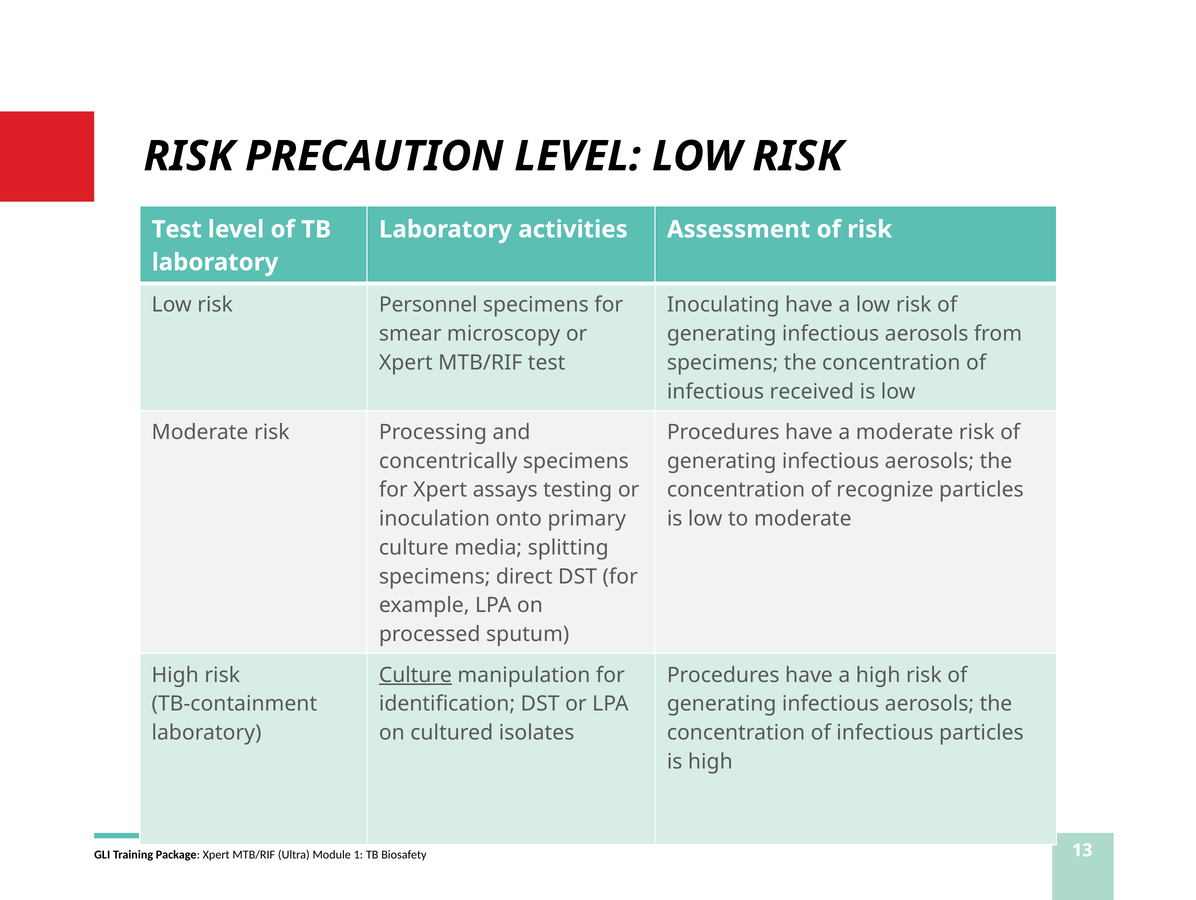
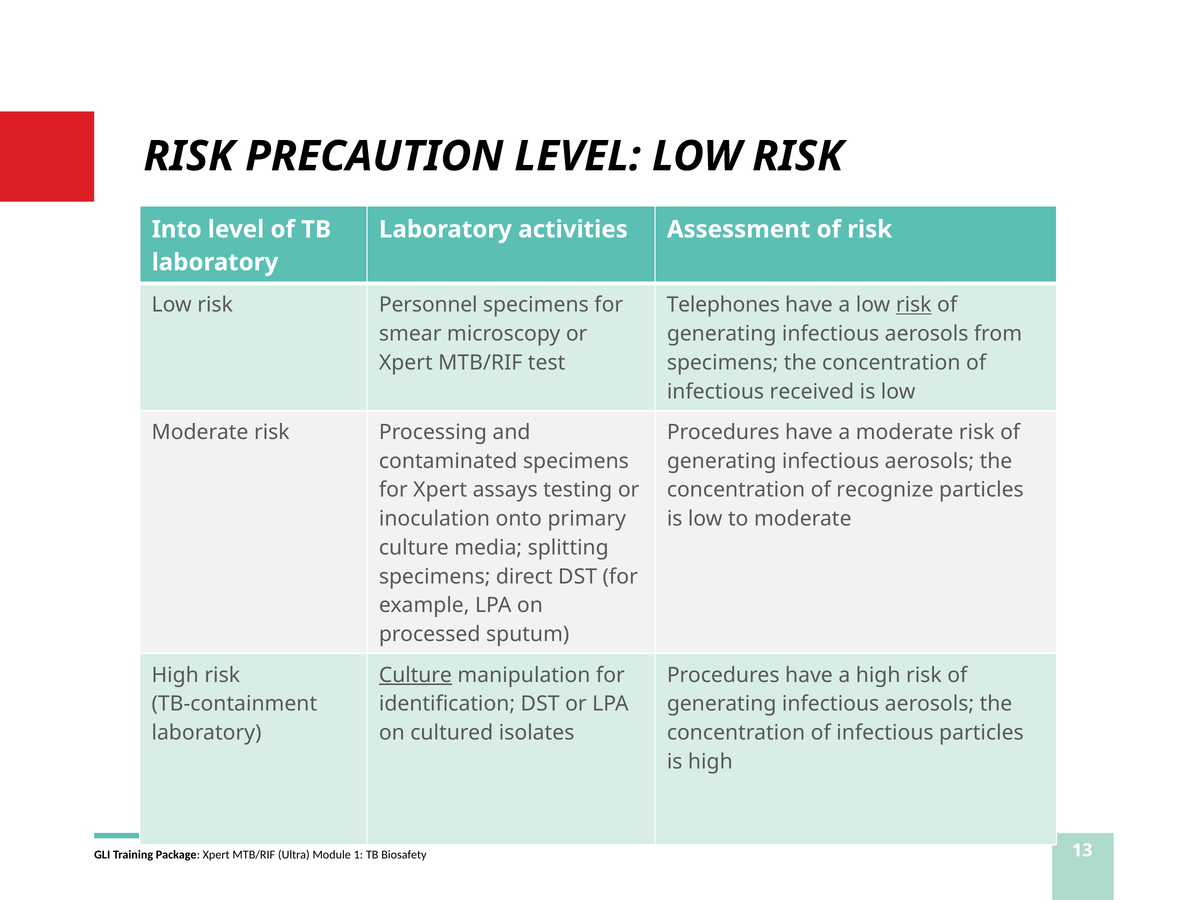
Test at (177, 230): Test -> Into
Inoculating: Inoculating -> Telephones
risk at (914, 305) underline: none -> present
concentrically: concentrically -> contaminated
